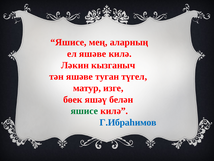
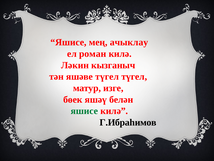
аларның: аларның -> ачыклау
ел яшәве: яшәве -> роман
яшәве туган: туган -> түгел
Г.Ибраһимов colour: blue -> black
